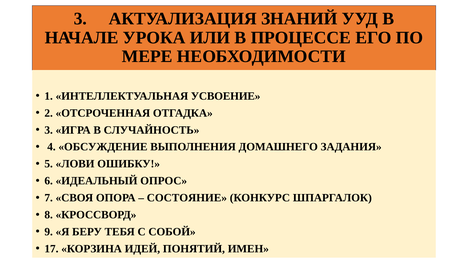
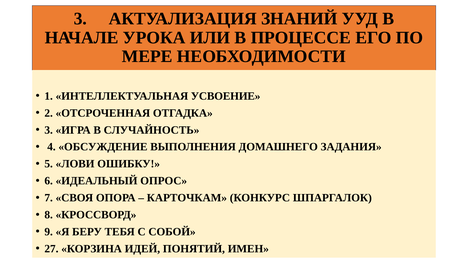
СОСТОЯНИЕ: СОСТОЯНИЕ -> КАРТОЧКАМ
17: 17 -> 27
